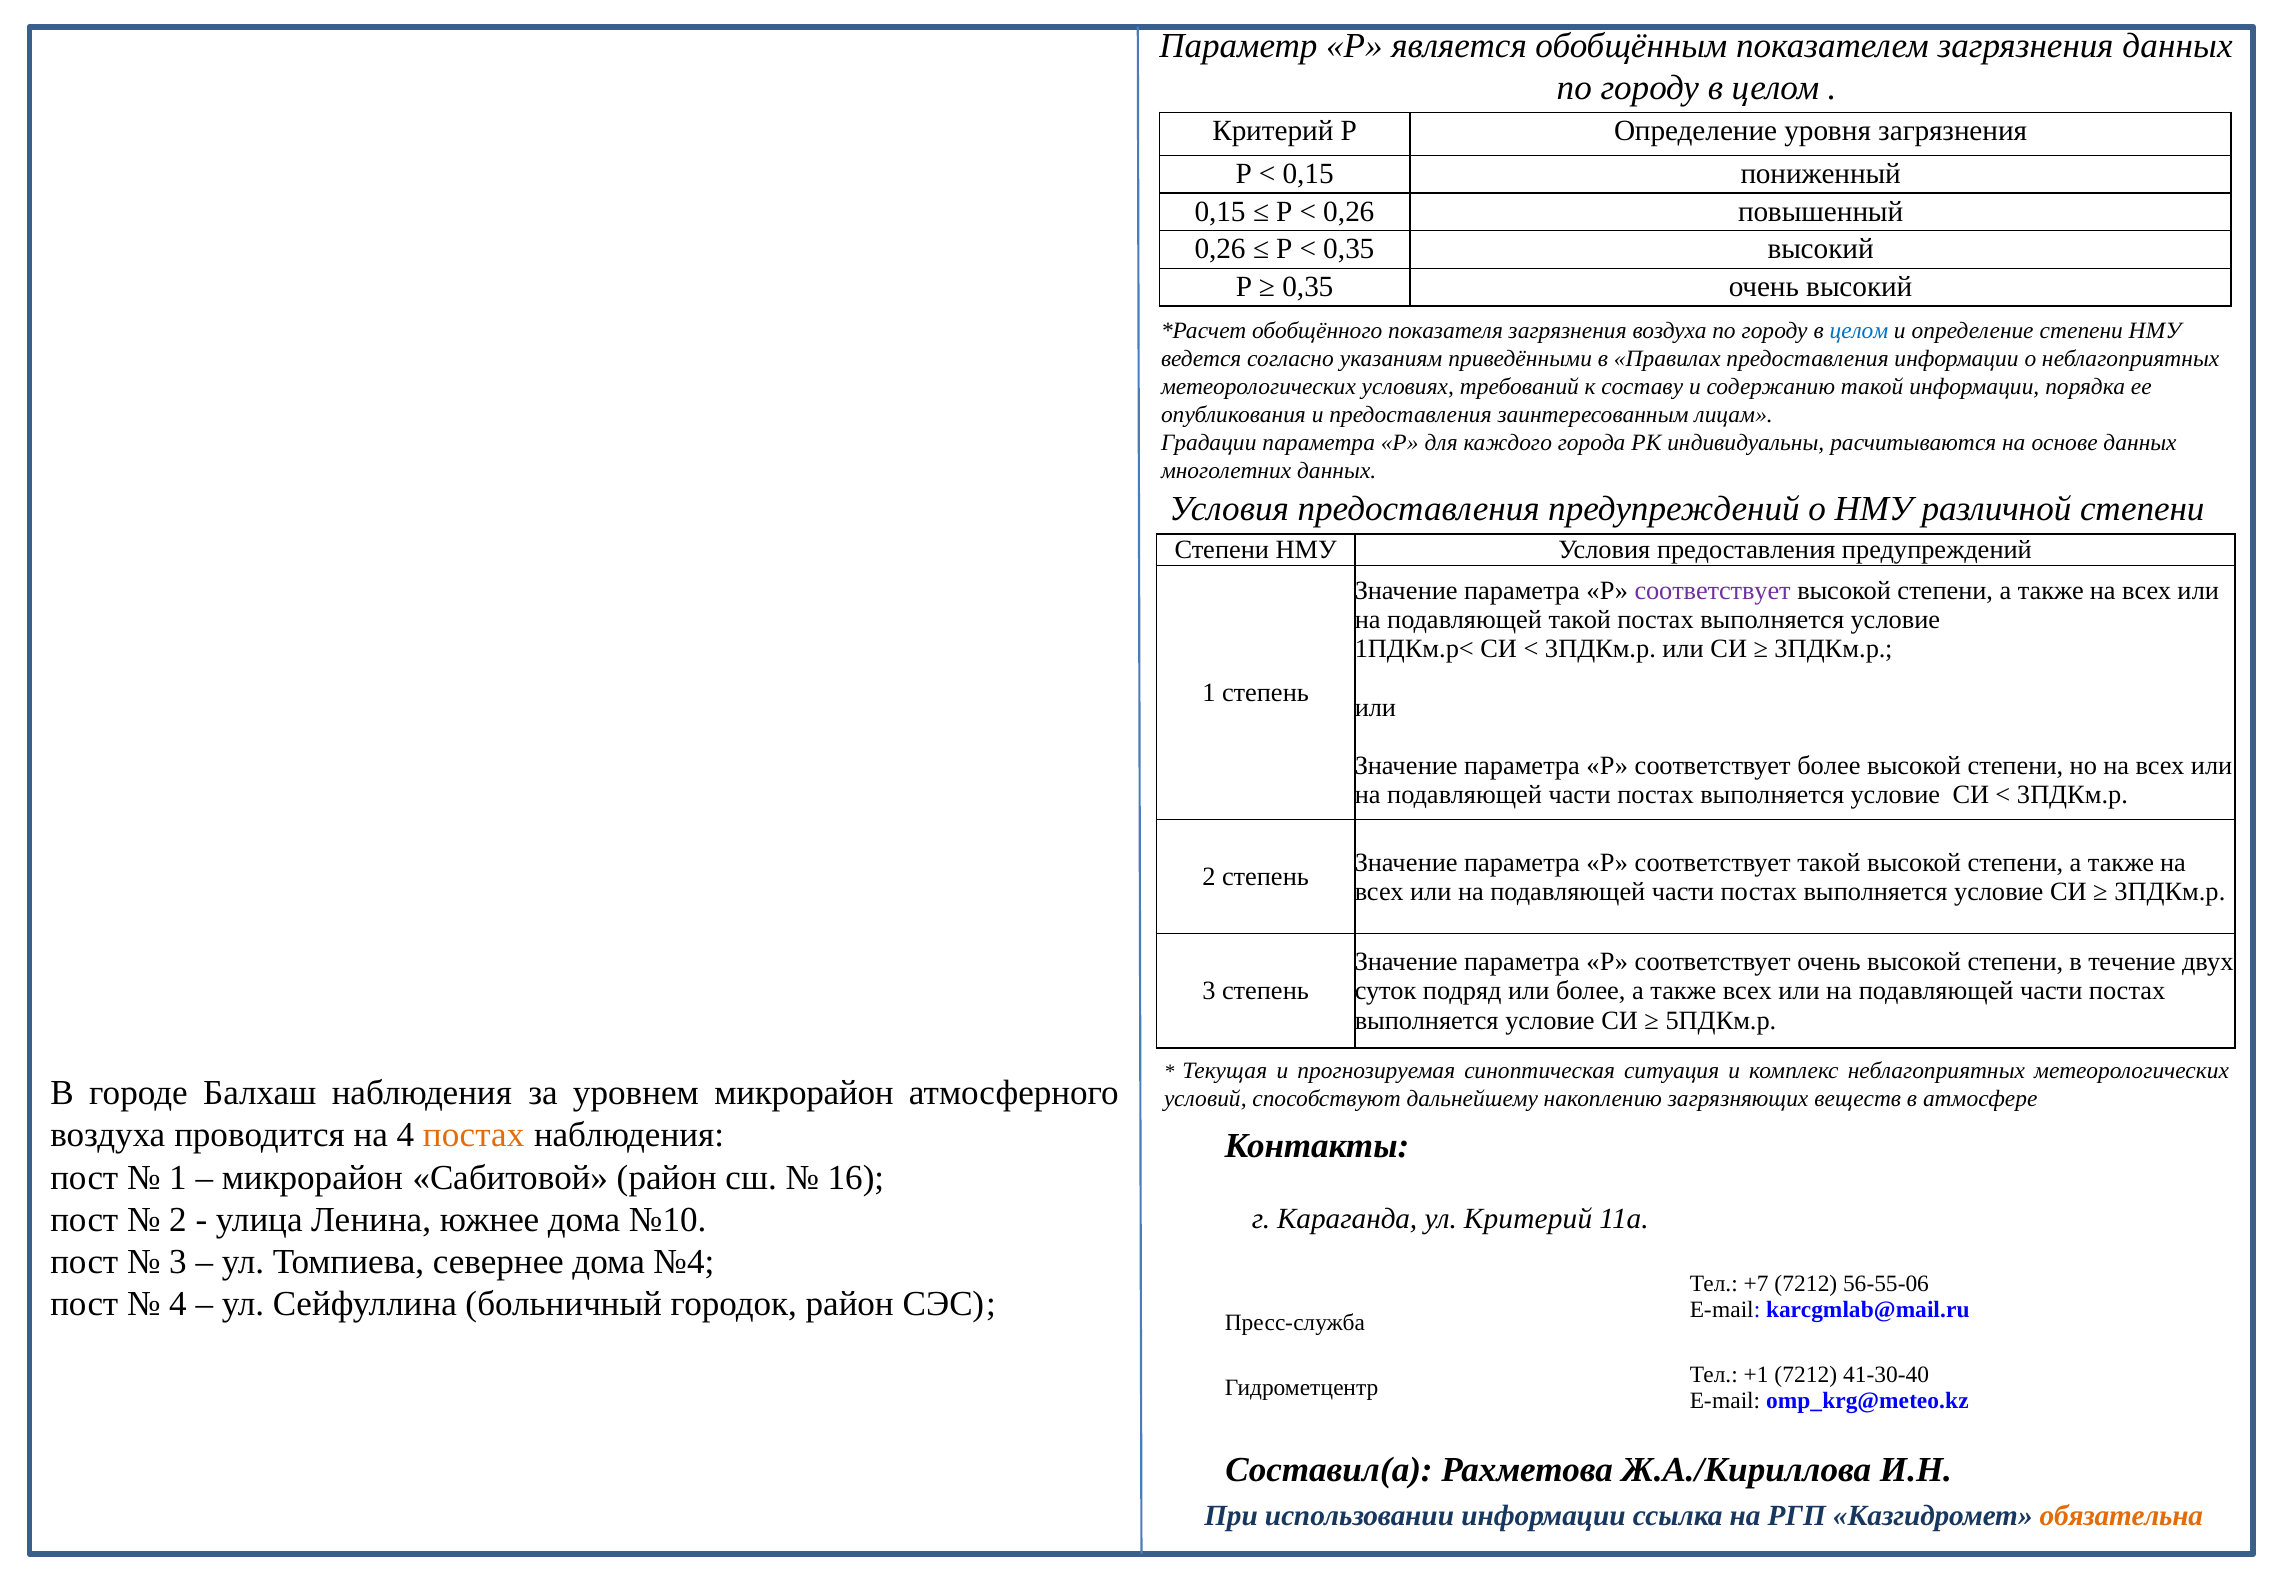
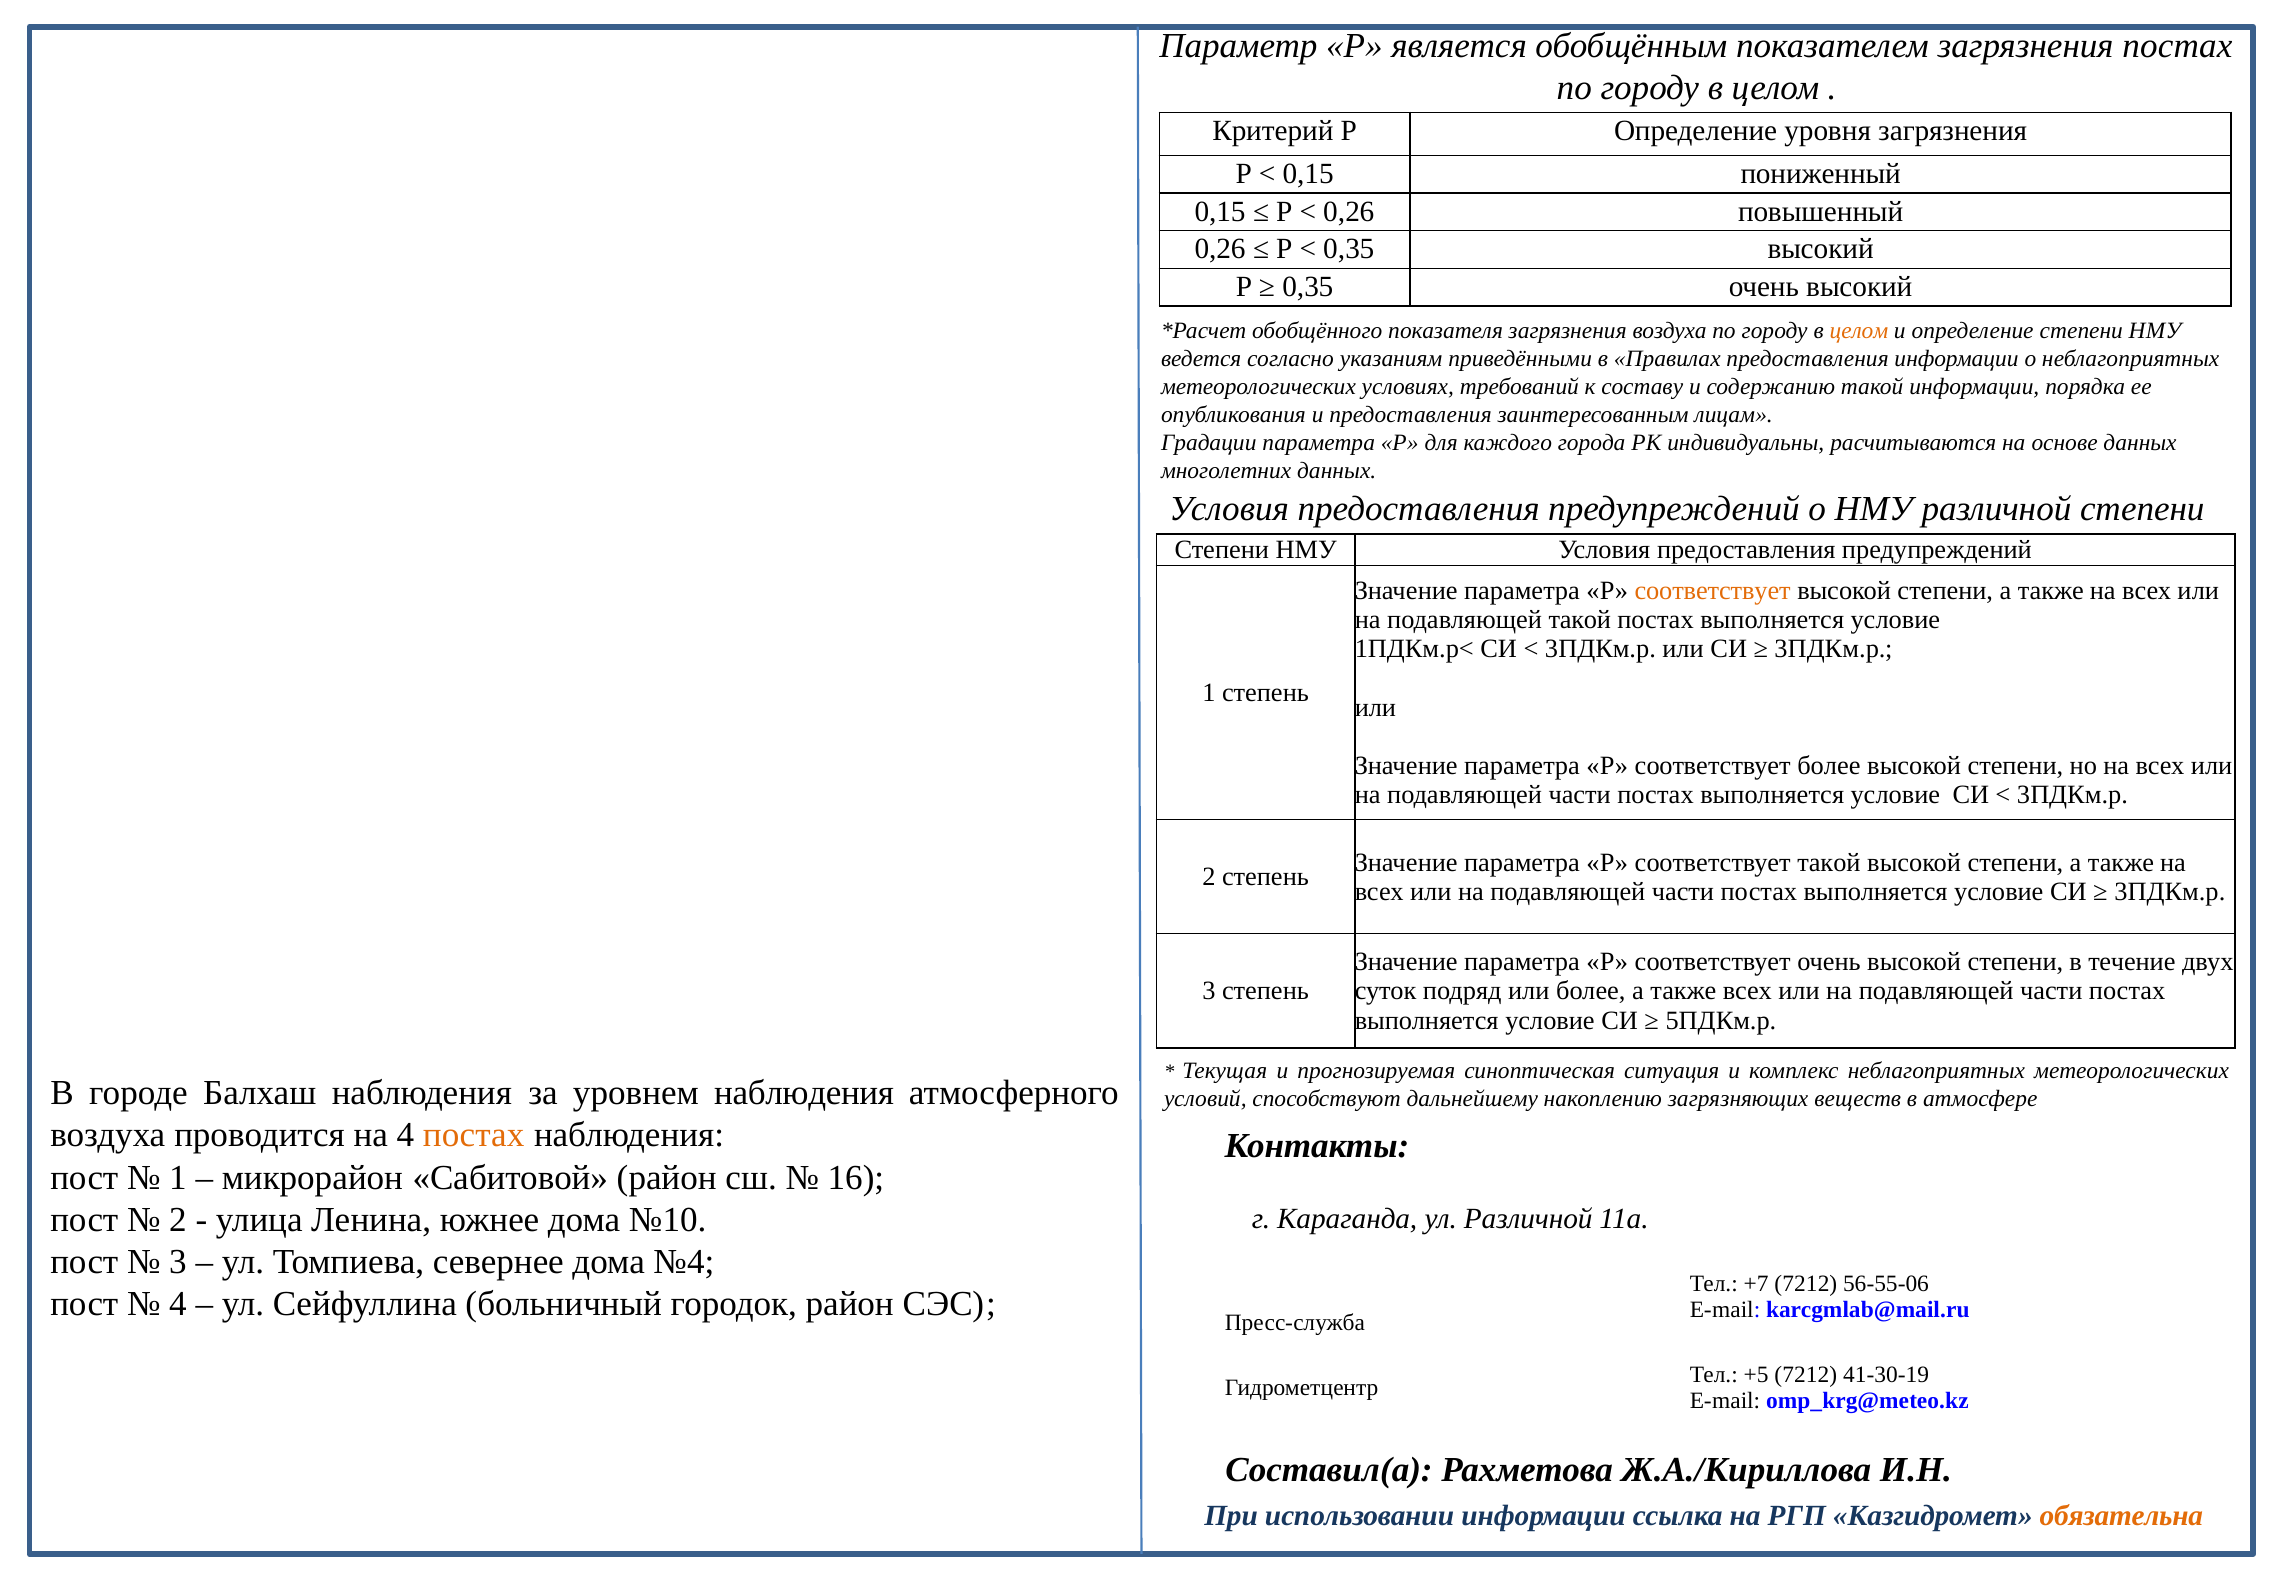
загрязнения данных: данных -> постах
целом at (1859, 330) colour: blue -> orange
соответствует at (1713, 590) colour: purple -> orange
уровнем микрорайон: микрорайон -> наблюдения
ул Критерий: Критерий -> Различной
+1: +1 -> +5
41-30-40: 41-30-40 -> 41-30-19
